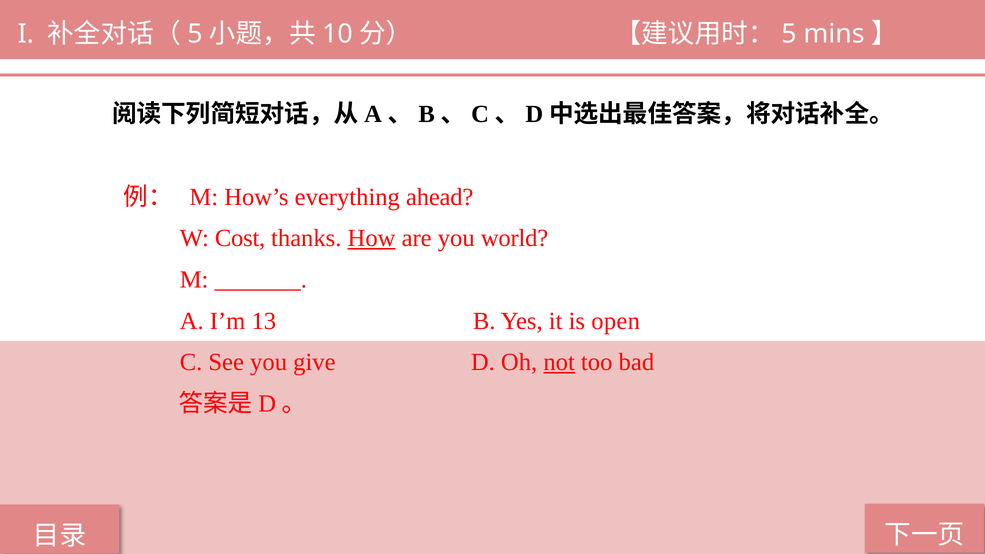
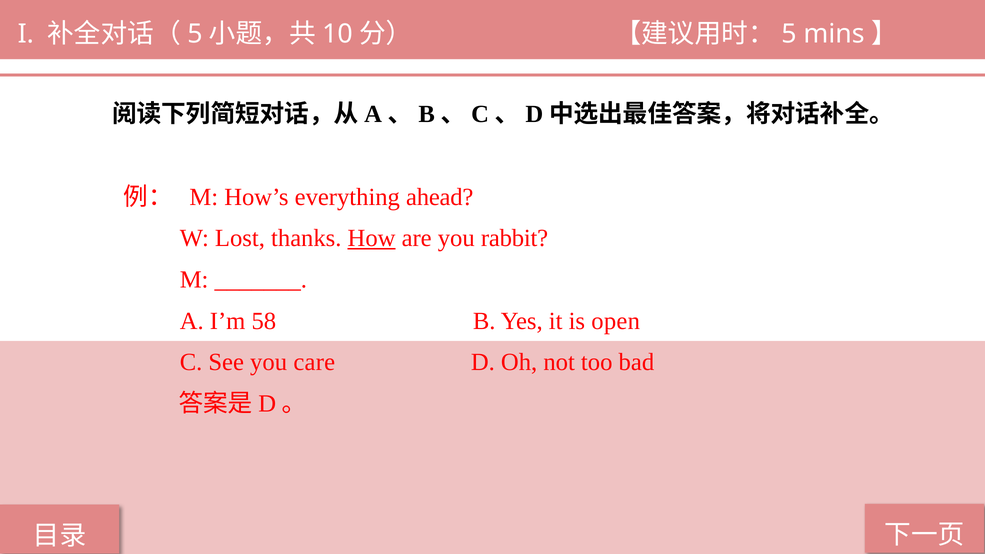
Cost: Cost -> Lost
world: world -> rabbit
13: 13 -> 58
give: give -> care
not underline: present -> none
